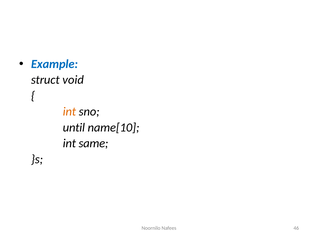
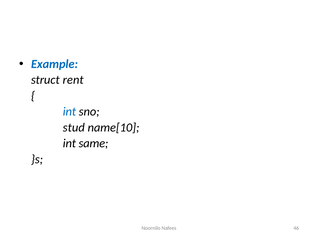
void: void -> rent
int at (69, 111) colour: orange -> blue
until: until -> stud
